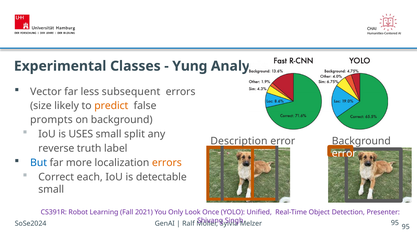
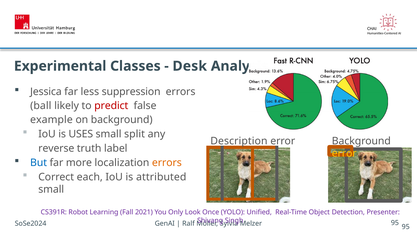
Yung: Yung -> Desk
Vector: Vector -> Jessica
subsequent: subsequent -> suppression
size: size -> ball
predict colour: orange -> red
prompts: prompts -> example
error at (344, 154) colour: white -> yellow
detectable: detectable -> attributed
